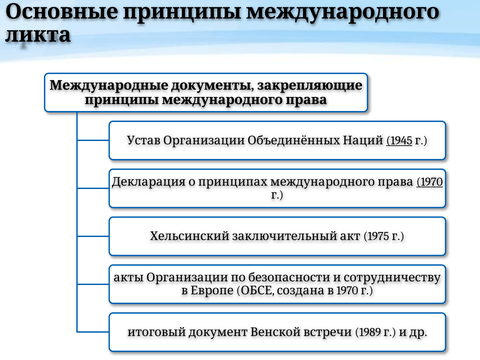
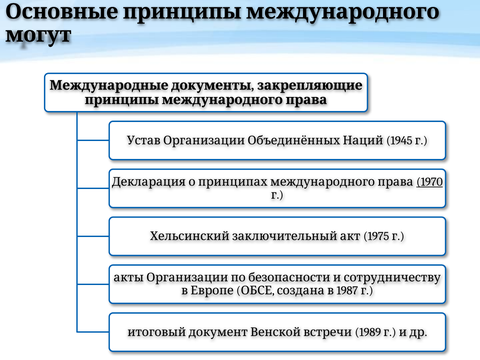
ликта: ликта -> могут
1945 underline: present -> none
1970 at (347, 291): 1970 -> 1987
